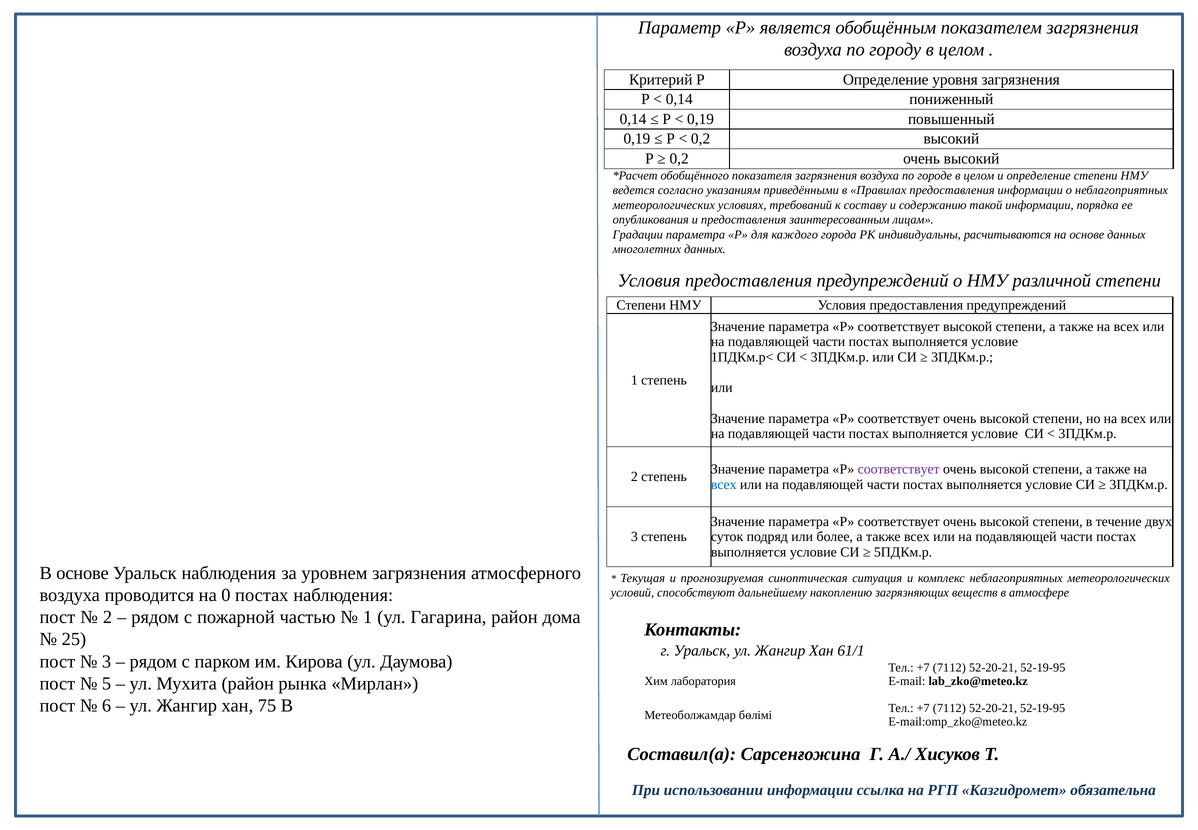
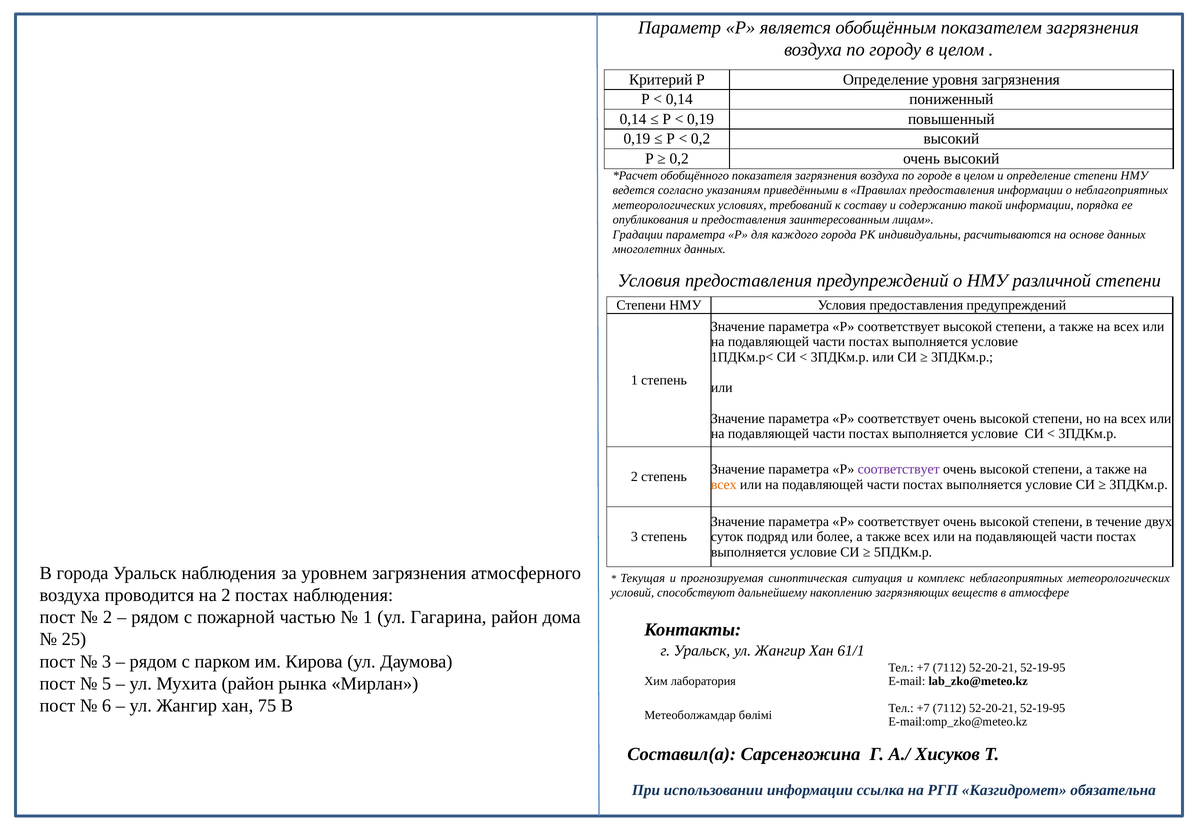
всех at (724, 484) colour: blue -> orange
В основе: основе -> города
на 0: 0 -> 2
